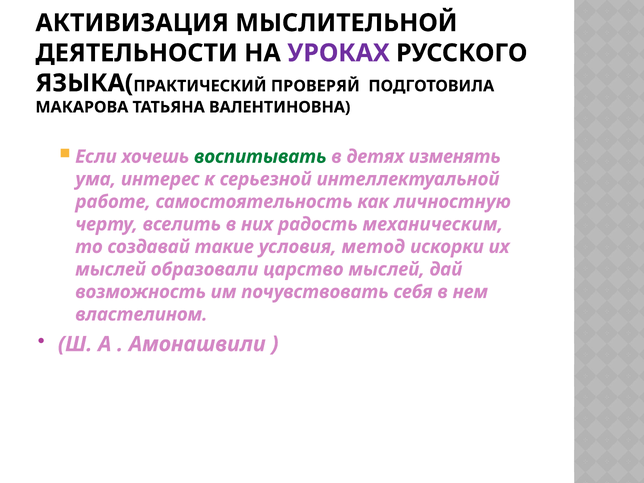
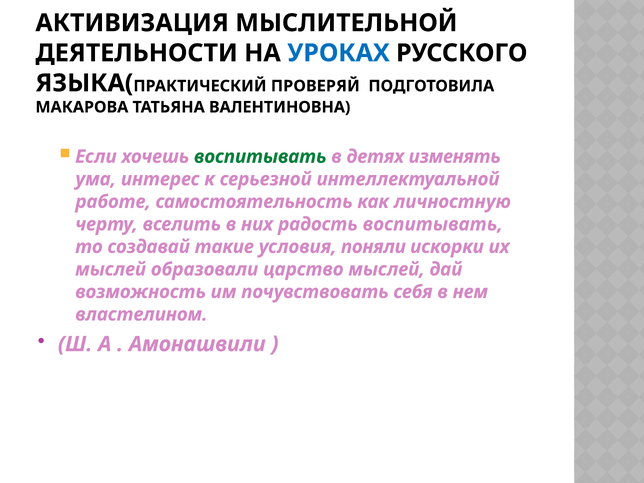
УРОКАХ colour: purple -> blue
радость механическим: механическим -> воспитывать
метод: метод -> поняли
